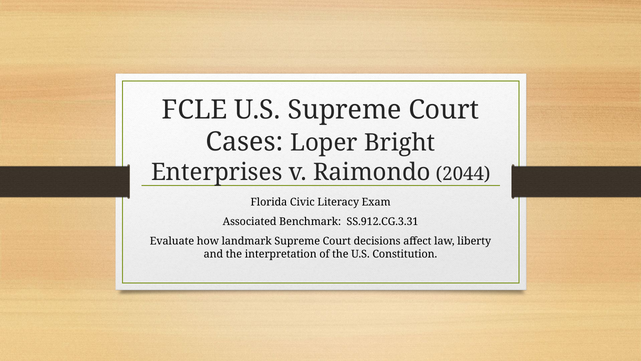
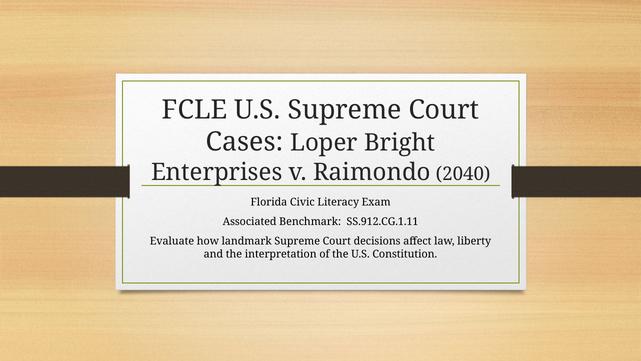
2044: 2044 -> 2040
SS.912.CG.3.31: SS.912.CG.3.31 -> SS.912.CG.1.11
